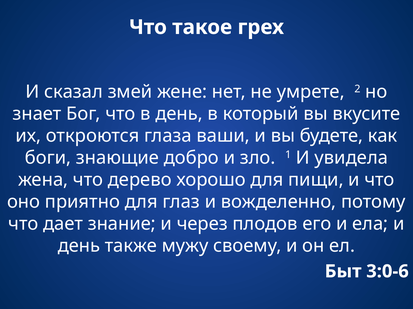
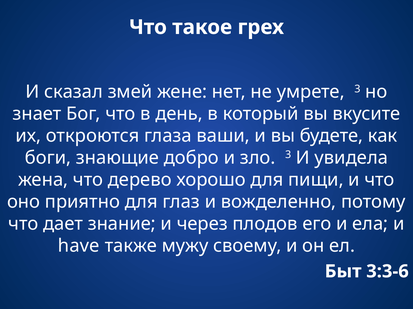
умрете 2: 2 -> 3
зло 1: 1 -> 3
день at (79, 246): день -> have
3:0-6: 3:0-6 -> 3:3-6
